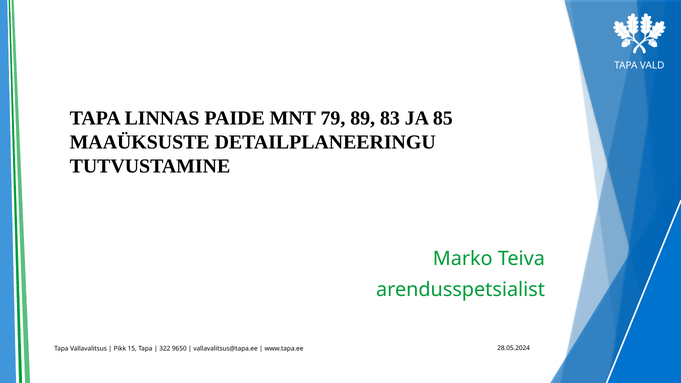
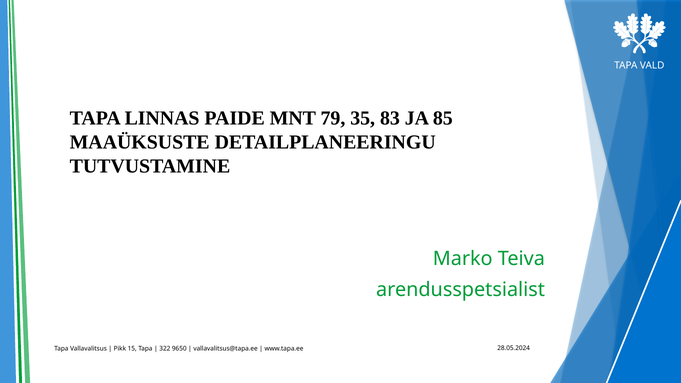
89: 89 -> 35
